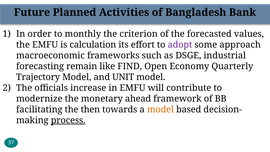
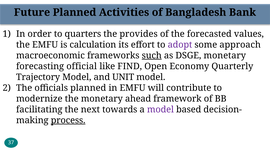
monthly: monthly -> quarters
criterion: criterion -> provides
such underline: none -> present
DSGE industrial: industrial -> monetary
remain: remain -> official
officials increase: increase -> planned
then: then -> next
model at (160, 109) colour: orange -> purple
